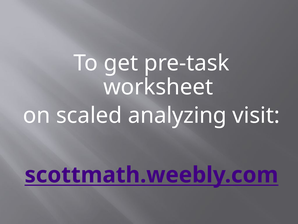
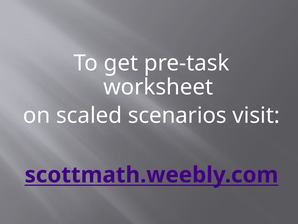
analyzing: analyzing -> scenarios
